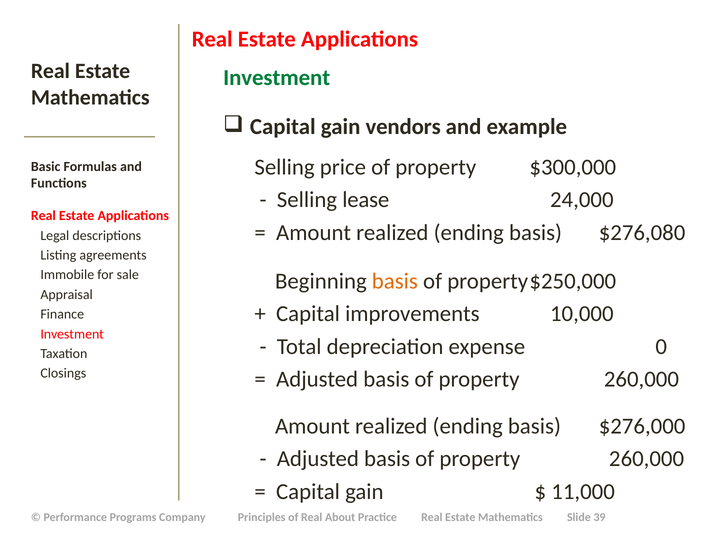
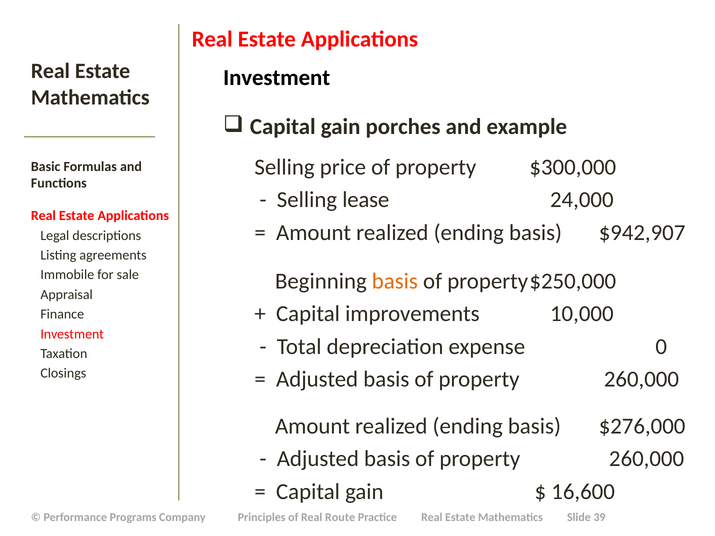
Investment at (277, 78) colour: green -> black
vendors: vendors -> porches
$276,080: $276,080 -> $942,907
11,000: 11,000 -> 16,600
About: About -> Route
